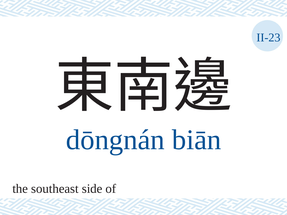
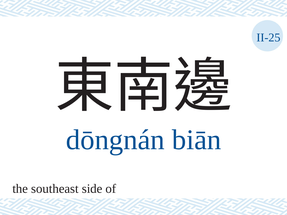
II-23: II-23 -> II-25
